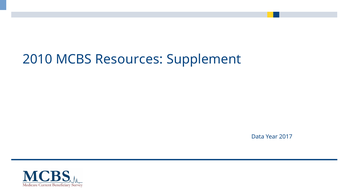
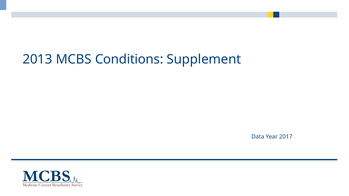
2010: 2010 -> 2013
Resources: Resources -> Conditions
